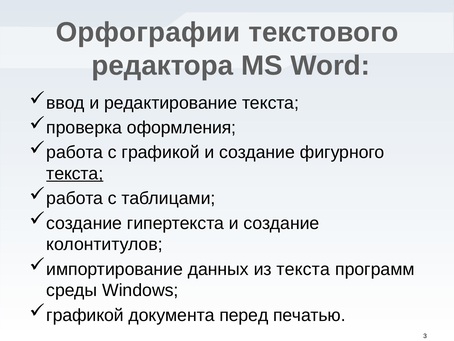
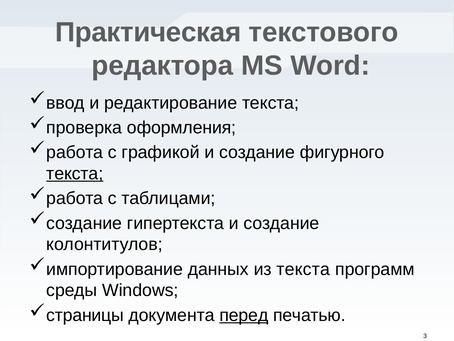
Орфографии: Орфографии -> Практическая
графикой at (85, 315): графикой -> страницы
перед underline: none -> present
